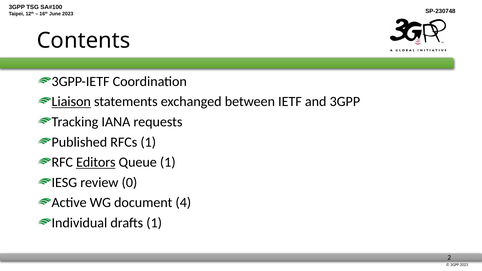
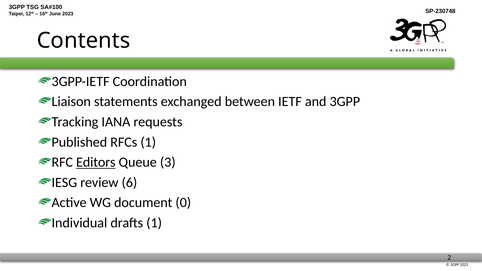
Liaison underline: present -> none
Queue 1: 1 -> 3
0: 0 -> 6
4: 4 -> 0
